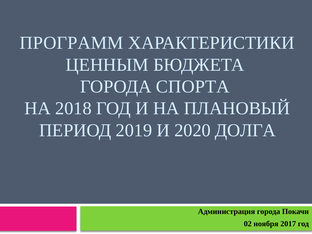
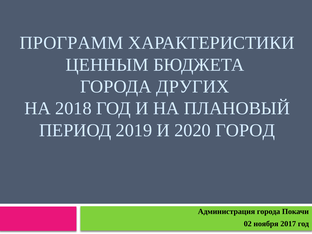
СПОРТА: СПОРТА -> ДРУГИХ
ДОЛГА: ДОЛГА -> ГОРОД
